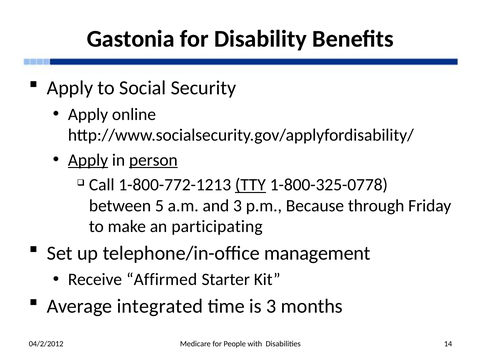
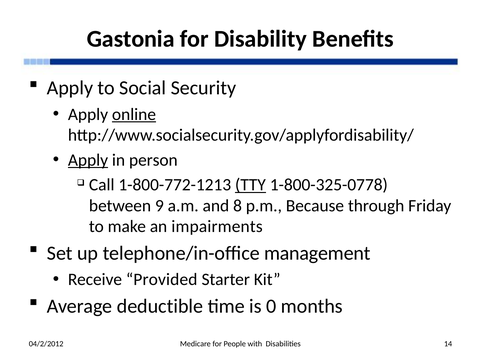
online underline: none -> present
person underline: present -> none
5: 5 -> 9
and 3: 3 -> 8
participating: participating -> impairments
Affirmed: Affirmed -> Provided
integrated: integrated -> deductible
is 3: 3 -> 0
